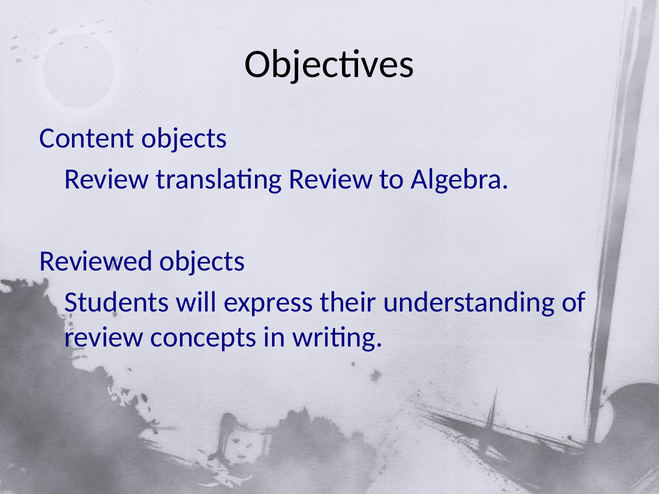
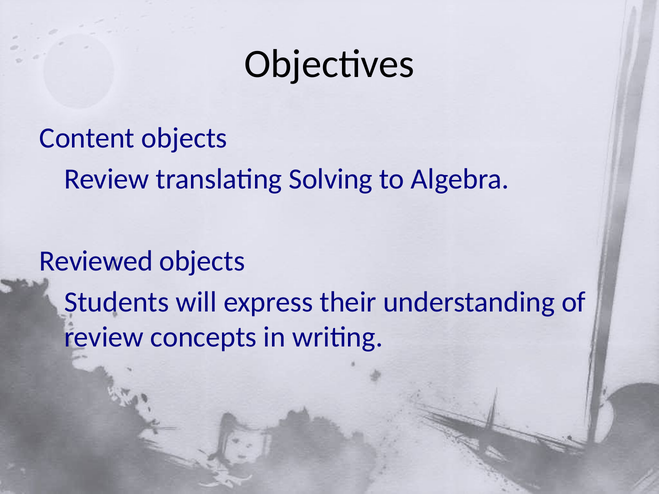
translating Review: Review -> Solving
